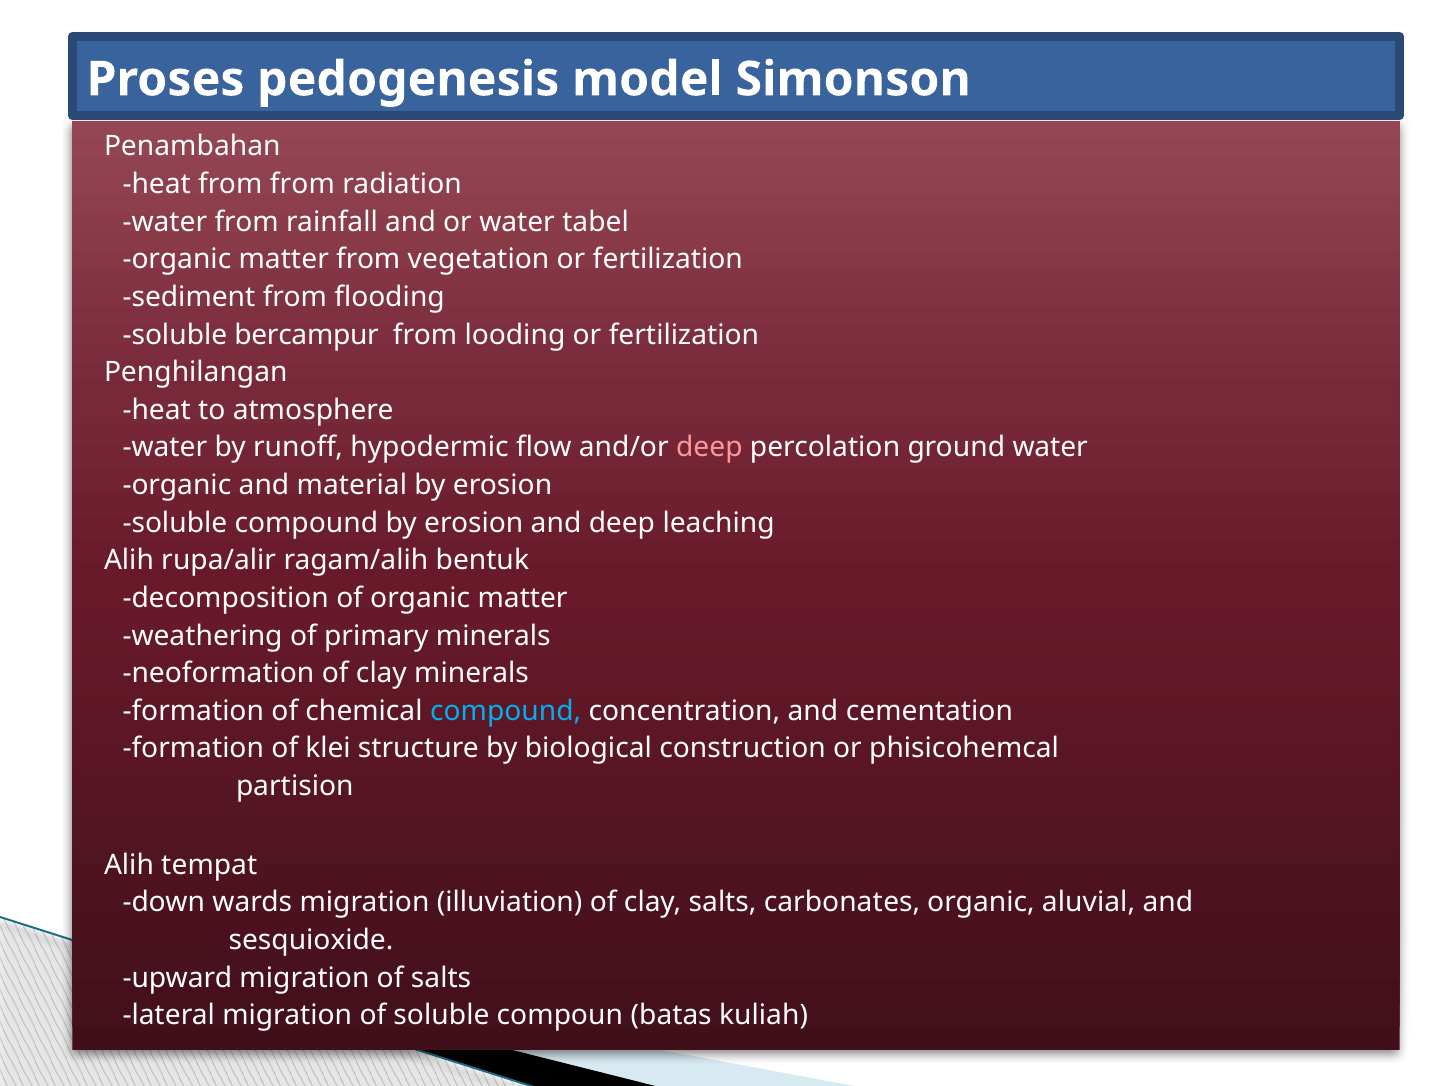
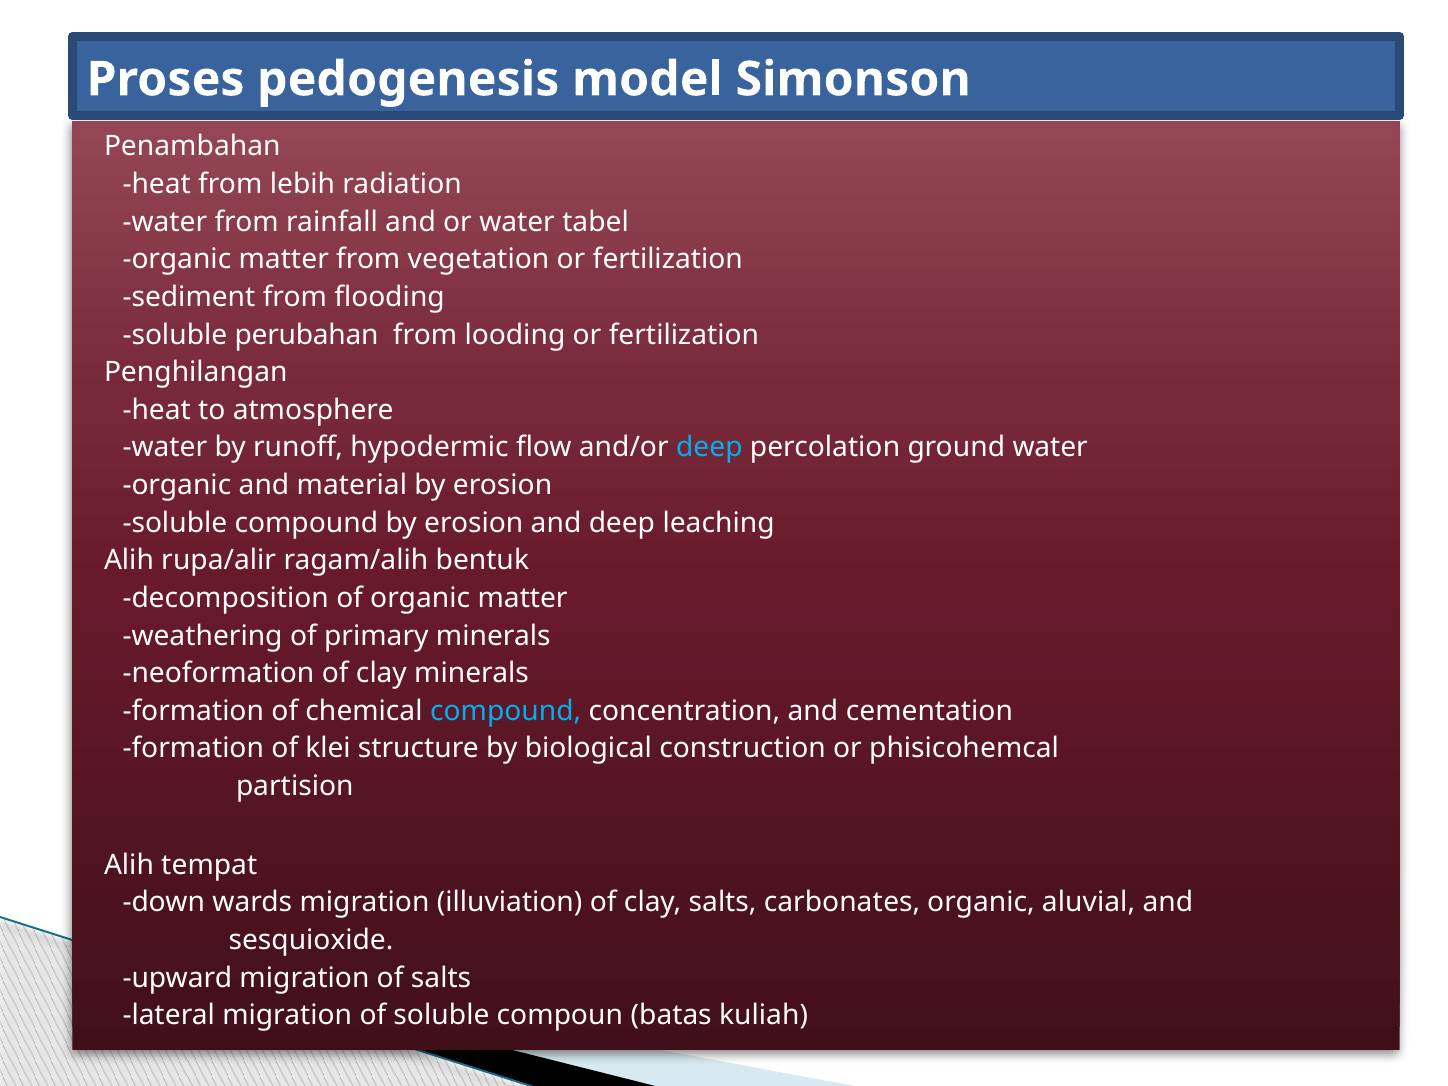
from from: from -> lebih
bercampur: bercampur -> perubahan
deep at (709, 448) colour: pink -> light blue
